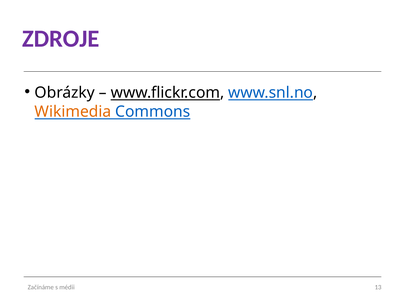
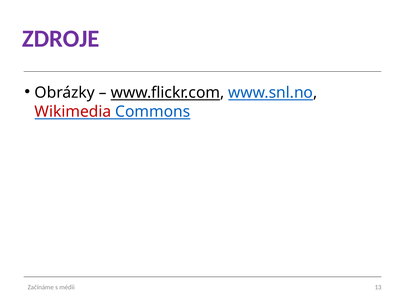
Wikimedia colour: orange -> red
